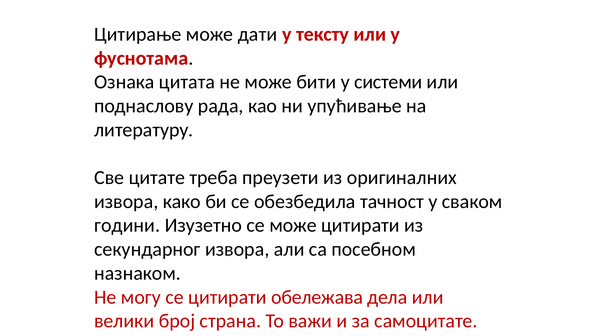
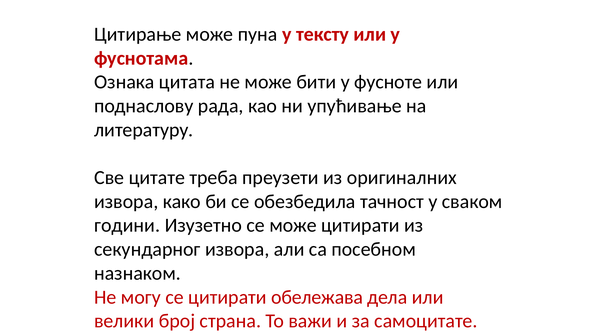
дати: дати -> пуна
системи: системи -> фусноте
